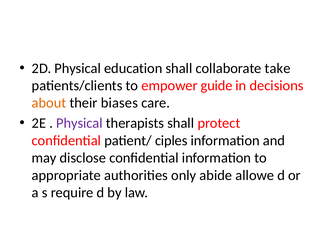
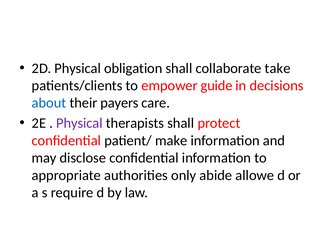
education: education -> obligation
about colour: orange -> blue
biases: biases -> payers
ciples: ciples -> make
